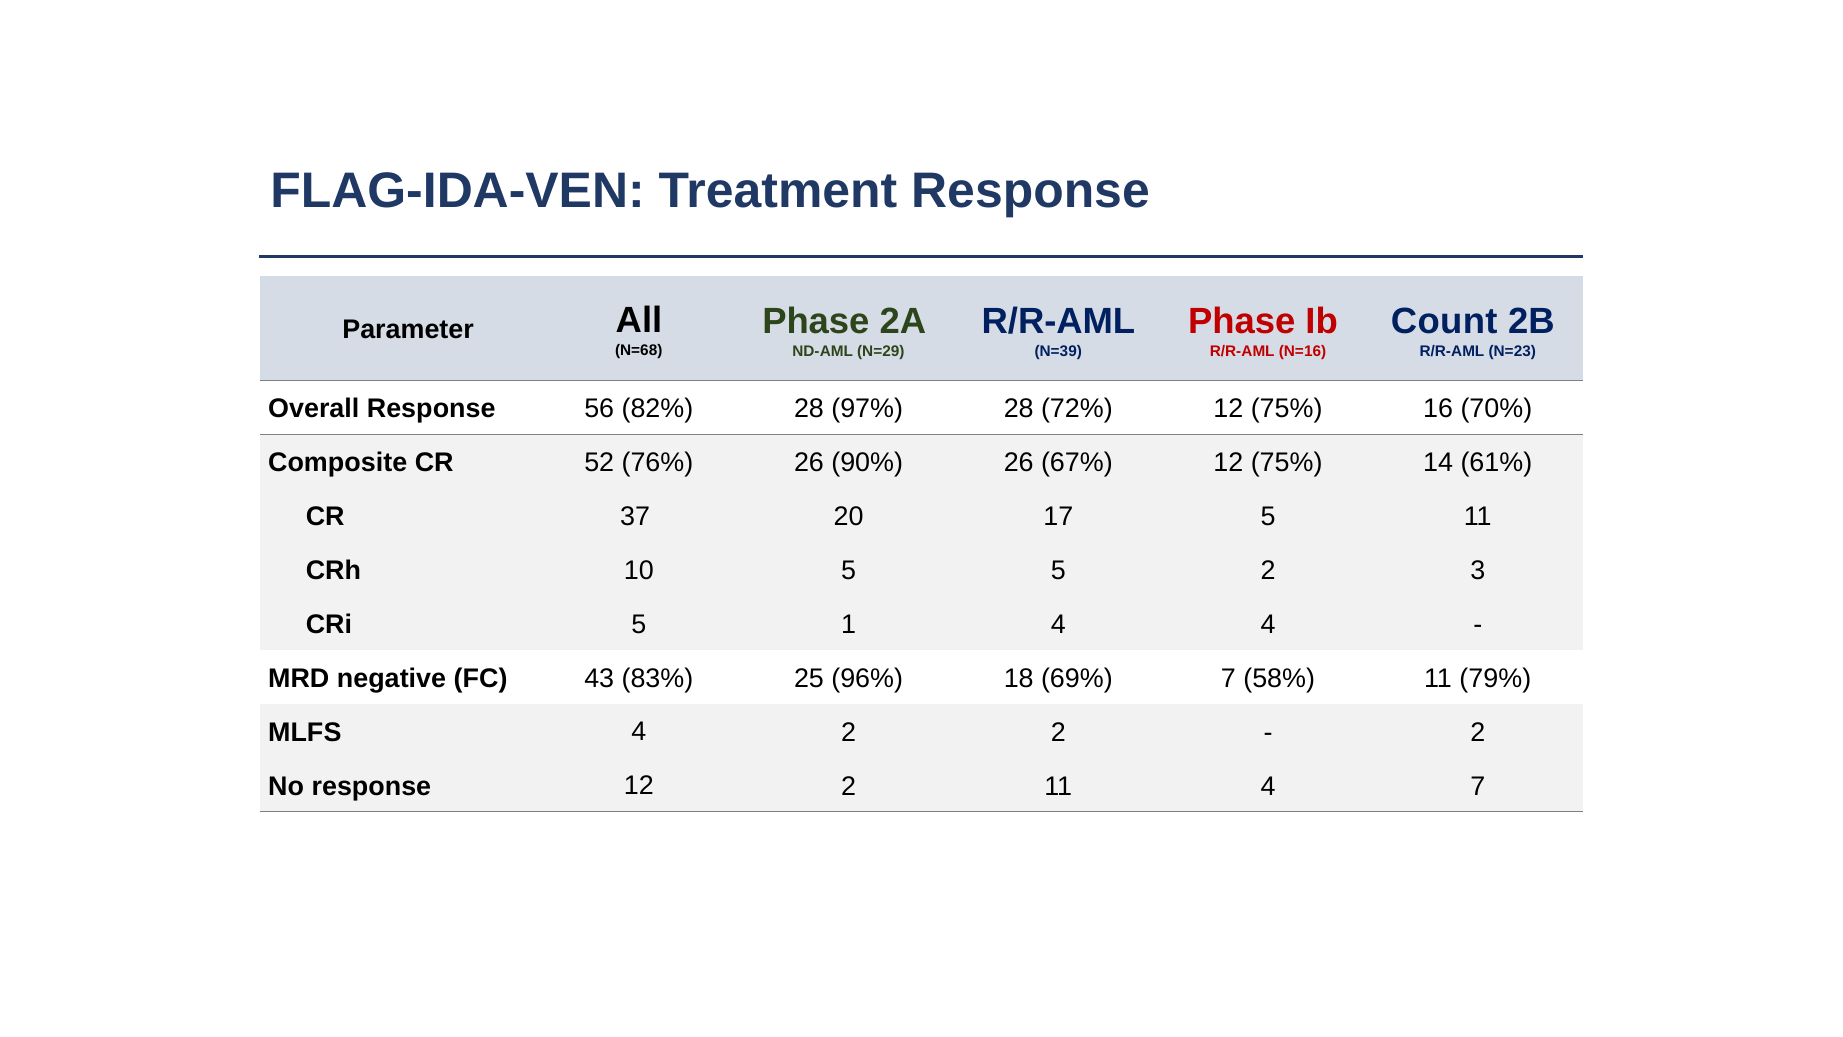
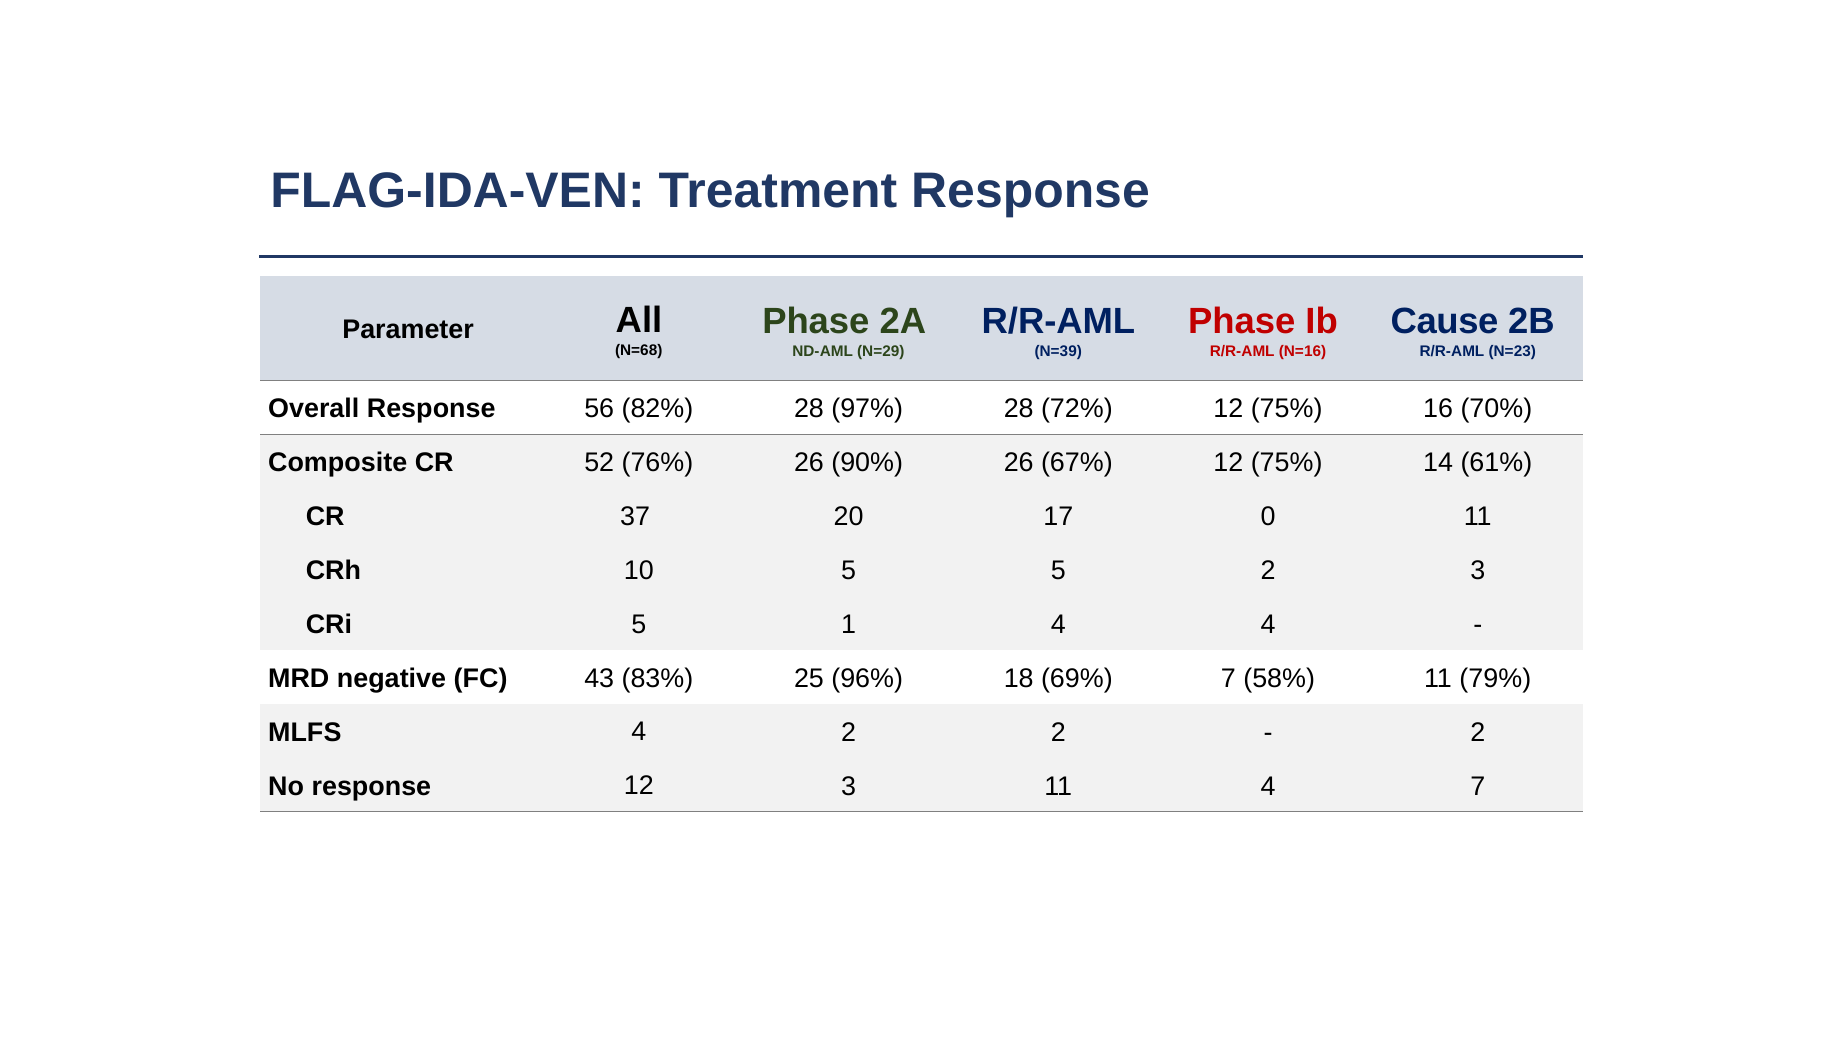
Count at (1444, 321): Count -> Cause
17 5: 5 -> 0
12 2: 2 -> 3
